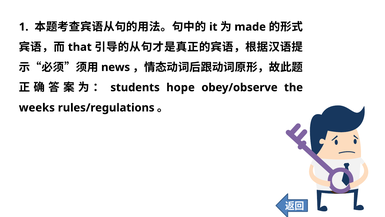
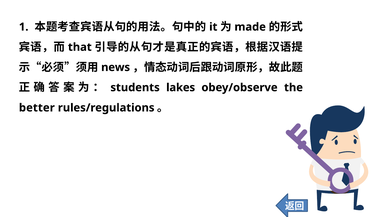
hope: hope -> lakes
weeks: weeks -> better
